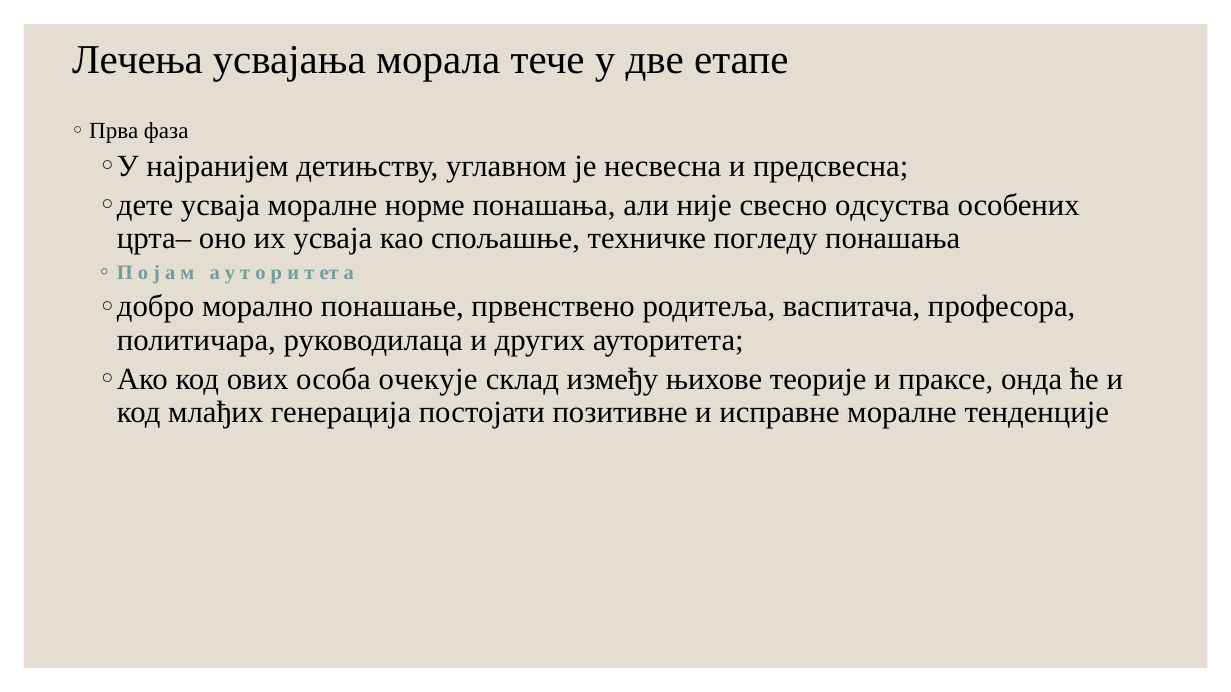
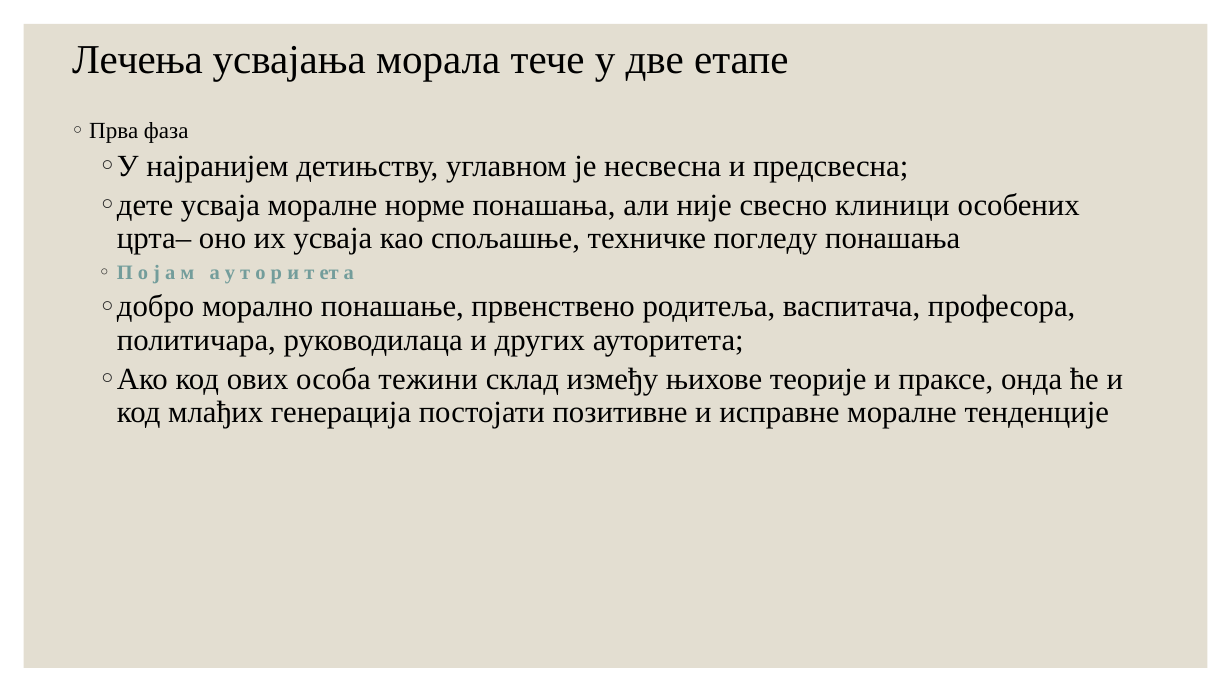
одсуства: одсуства -> клиници
очекује: очекује -> тежини
